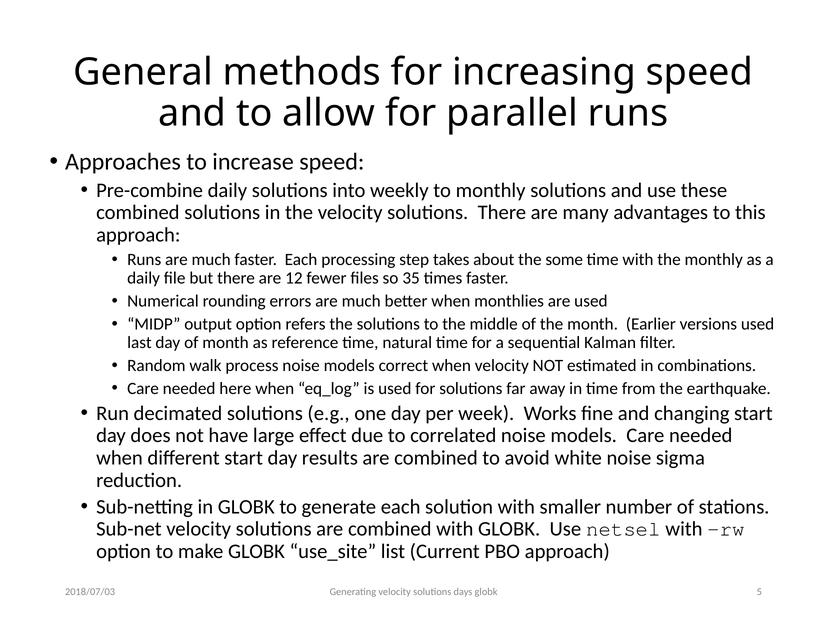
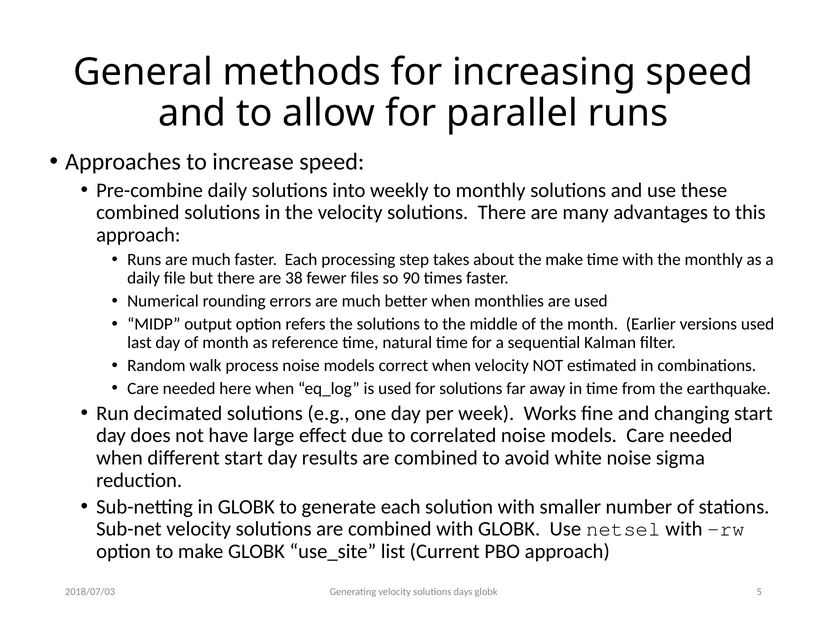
the some: some -> make
12: 12 -> 38
35: 35 -> 90
